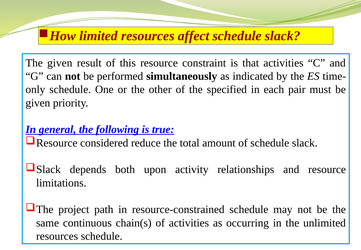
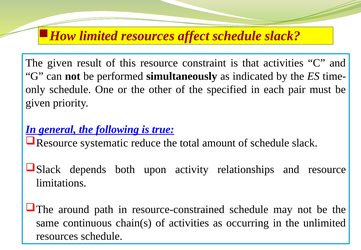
considered: considered -> systematic
project: project -> around
